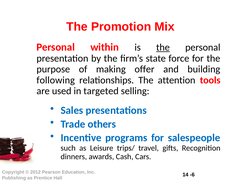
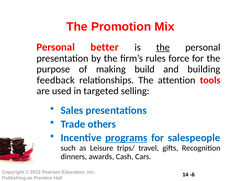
within: within -> better
state: state -> rules
offer: offer -> build
following: following -> feedback
programs underline: none -> present
